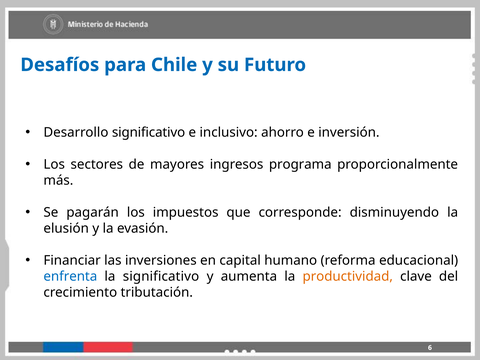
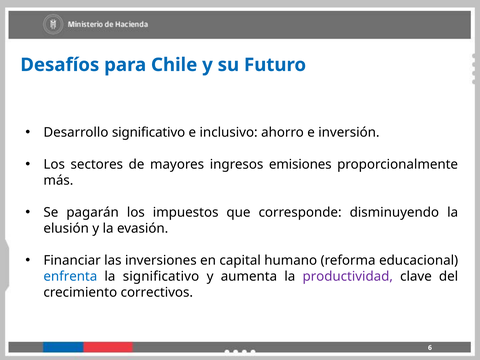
programa: programa -> emisiones
productividad colour: orange -> purple
tributación: tributación -> correctivos
